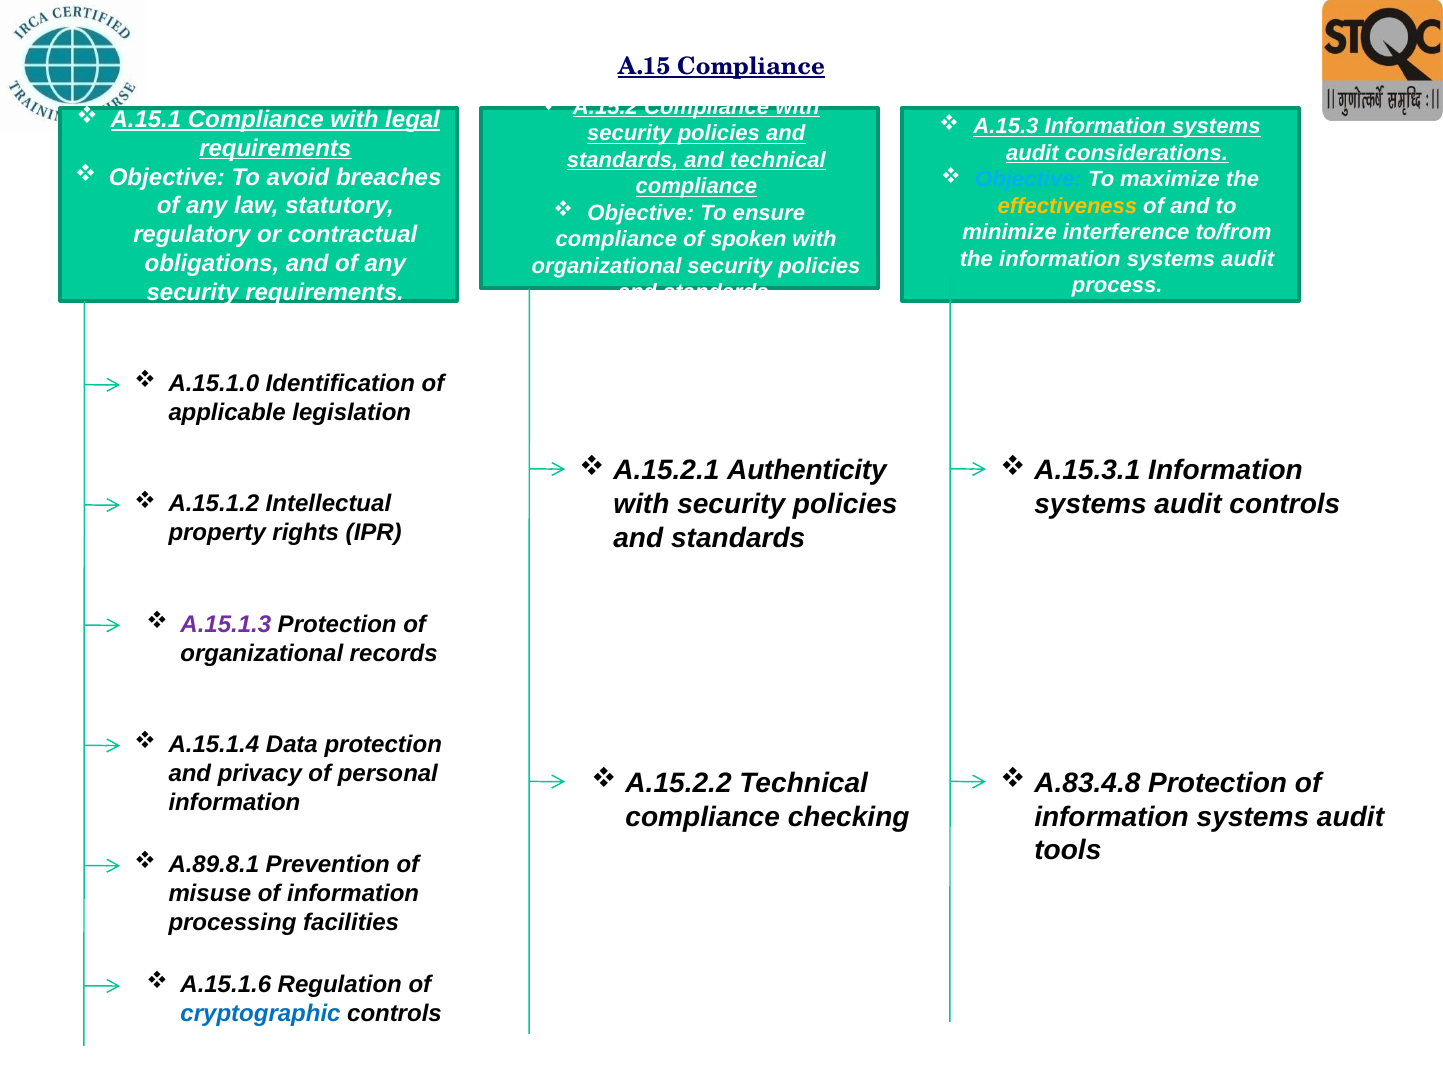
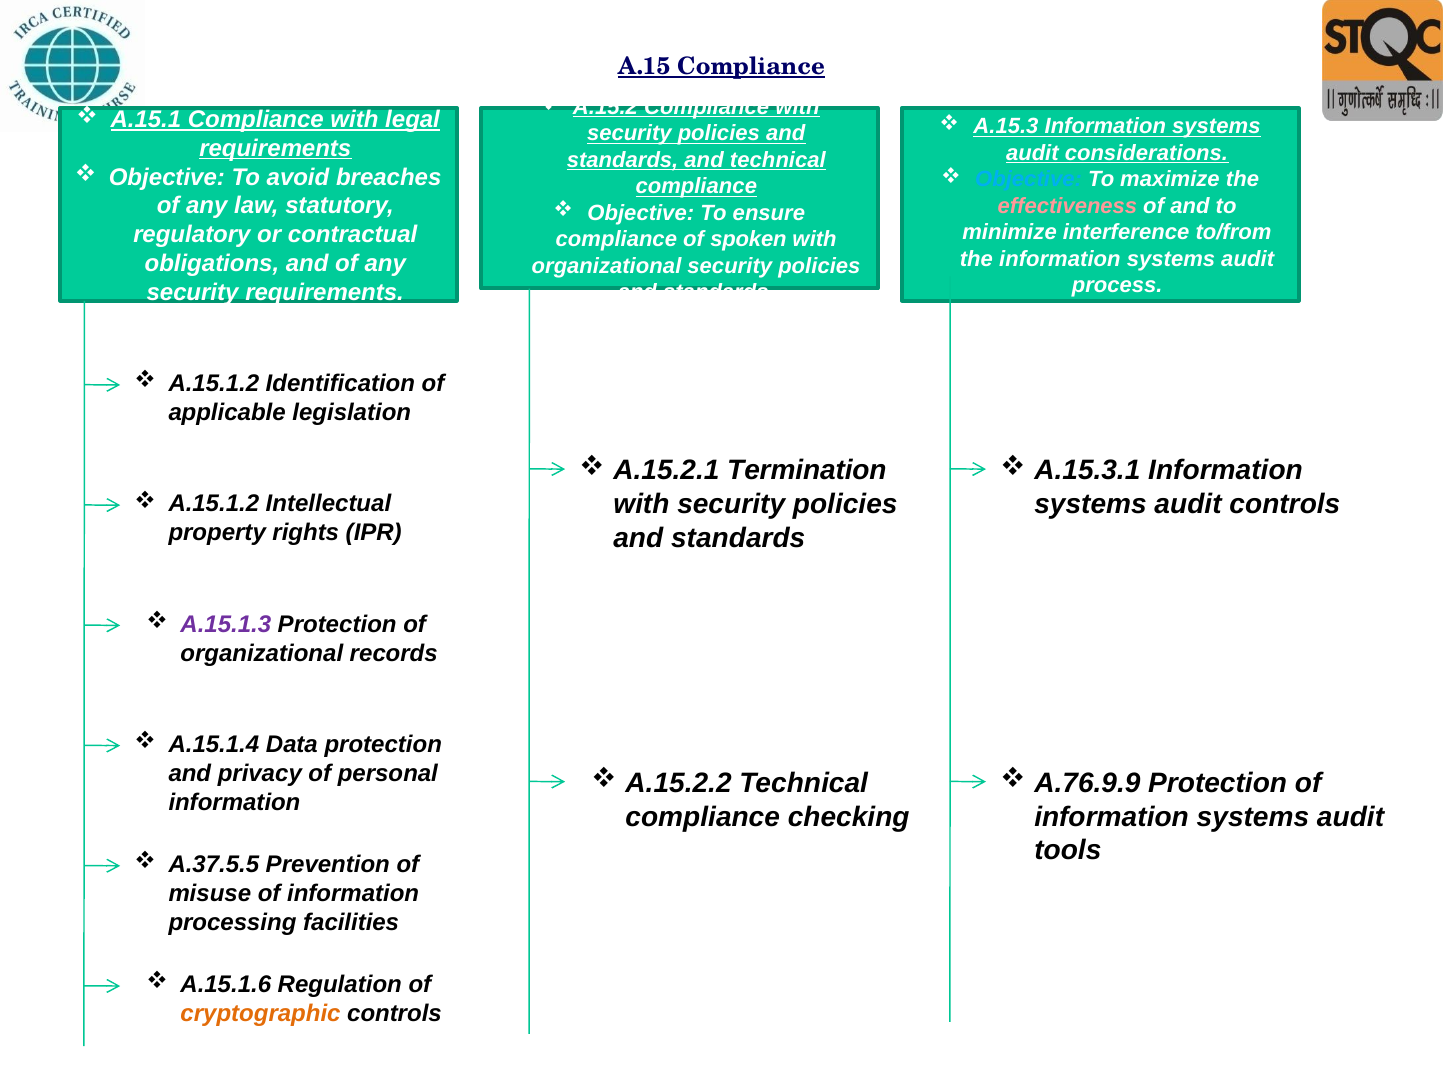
effectiveness colour: yellow -> pink
A.15.1.0 at (214, 384): A.15.1.0 -> A.15.1.2
Authenticity: Authenticity -> Termination
A.83.4.8: A.83.4.8 -> A.76.9.9
A.89.8.1: A.89.8.1 -> A.37.5.5
cryptographic colour: blue -> orange
